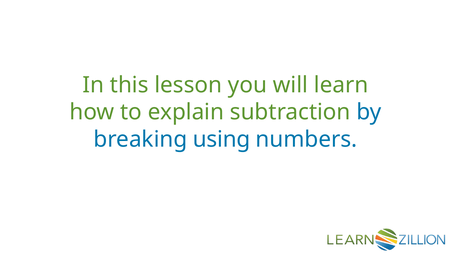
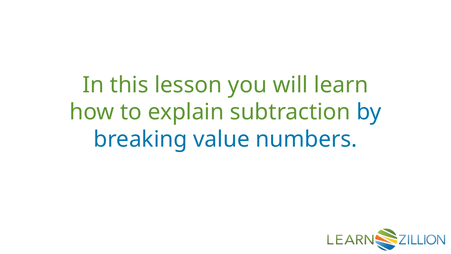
using: using -> value
